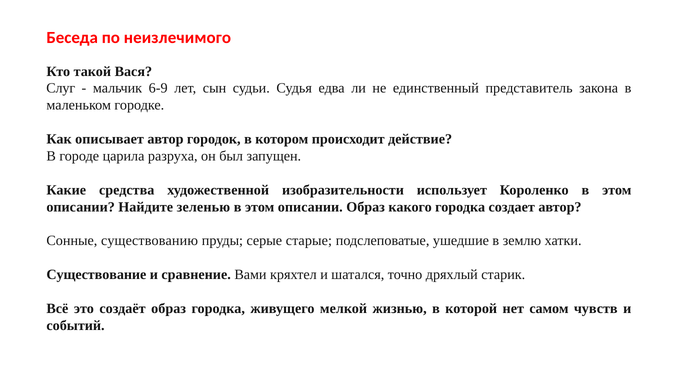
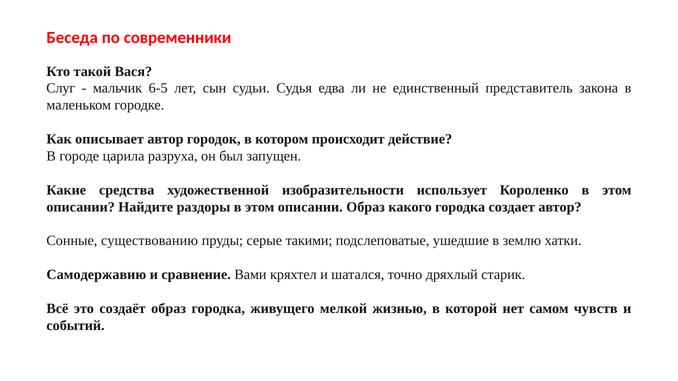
неизлечимого: неизлечимого -> современники
6-9: 6-9 -> 6-5
зеленью: зеленью -> раздоры
старые: старые -> такими
Существование: Существование -> Самодержавию
